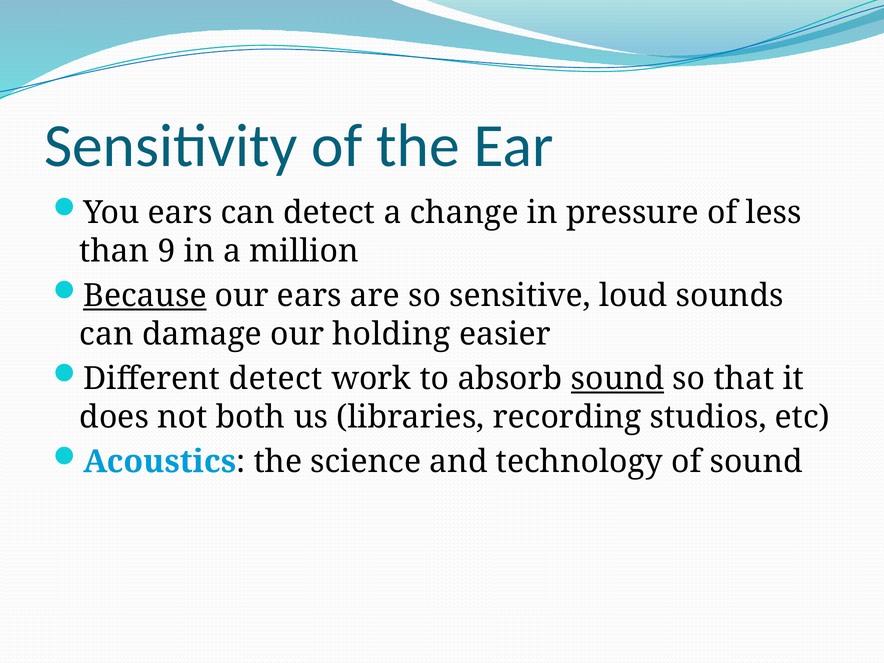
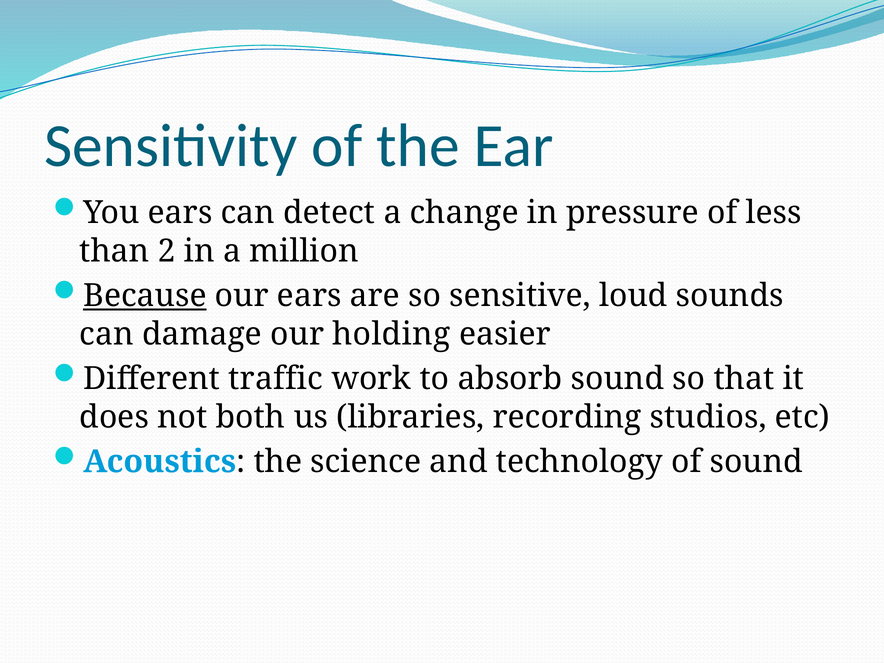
9: 9 -> 2
Different detect: detect -> traffic
sound at (618, 379) underline: present -> none
